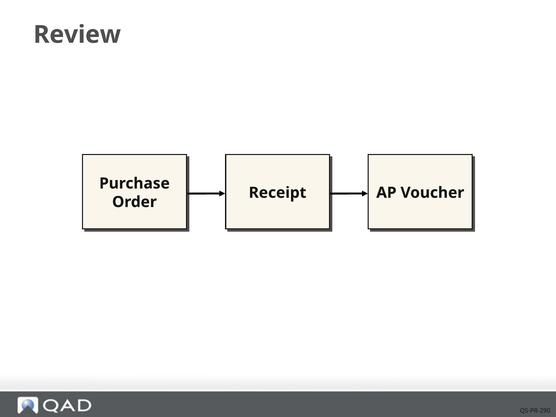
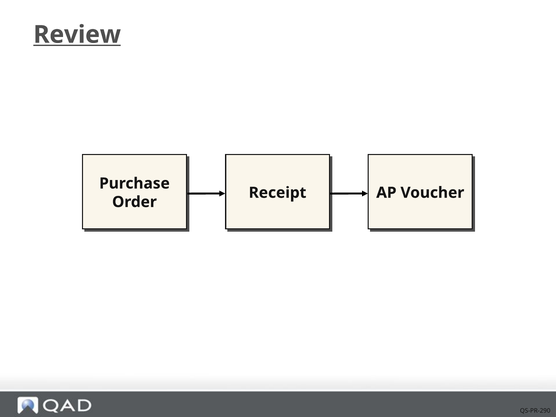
Review underline: none -> present
